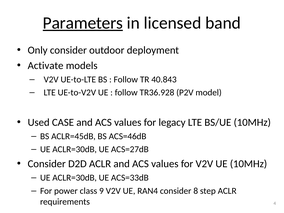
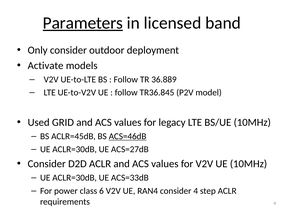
40.843: 40.843 -> 36.889
TR36.928: TR36.928 -> TR36.845
CASE: CASE -> GRID
ACS=46dB underline: none -> present
9: 9 -> 6
consider 8: 8 -> 4
